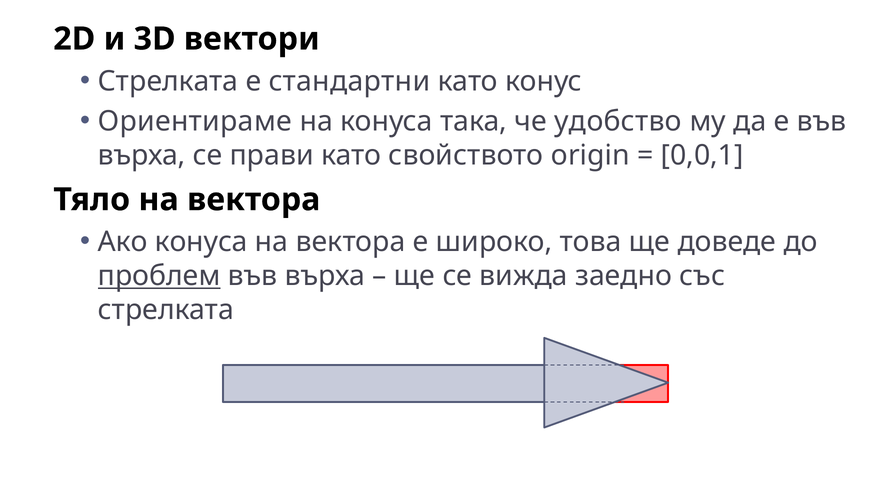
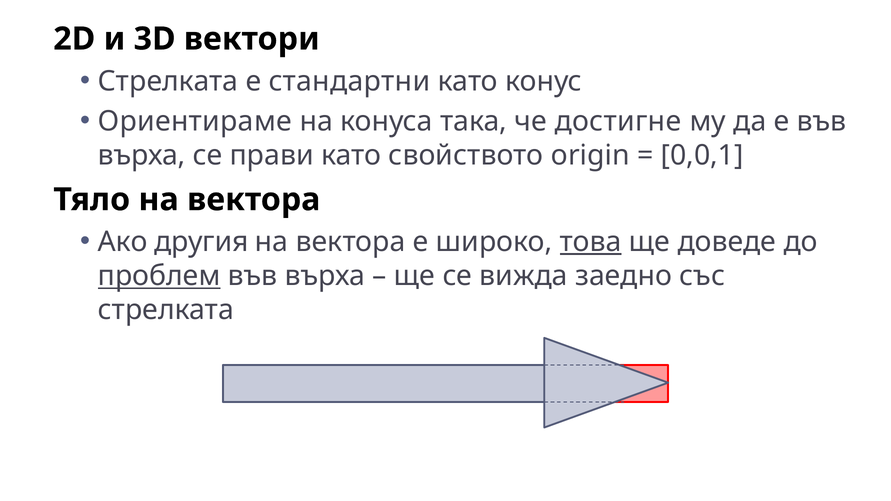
удобство: удобство -> достигне
Ако конуса: конуса -> другия
това underline: none -> present
